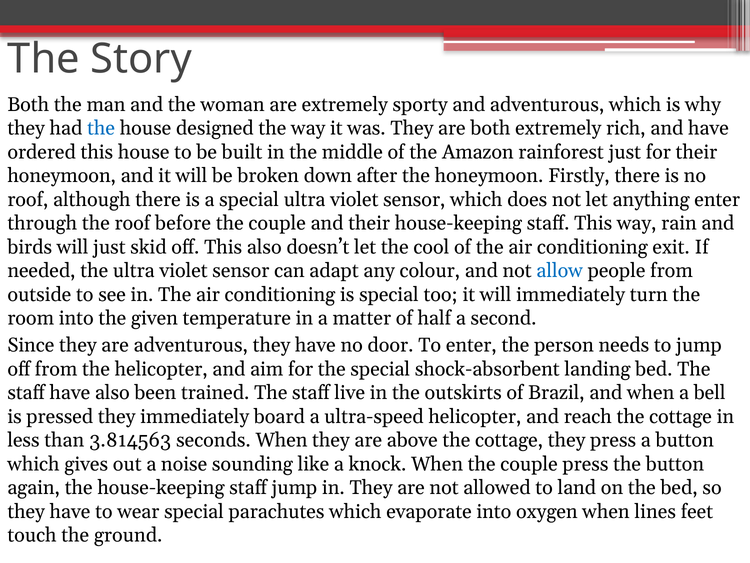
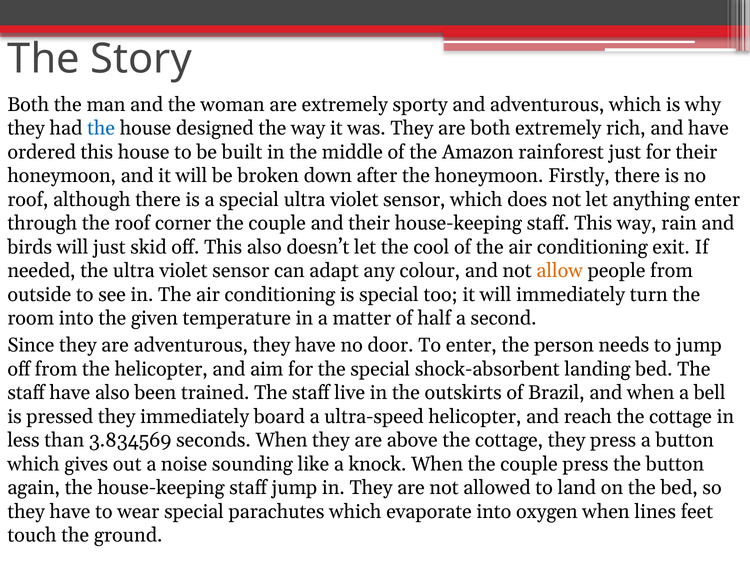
before: before -> corner
allow colour: blue -> orange
3.814563: 3.814563 -> 3.834569
